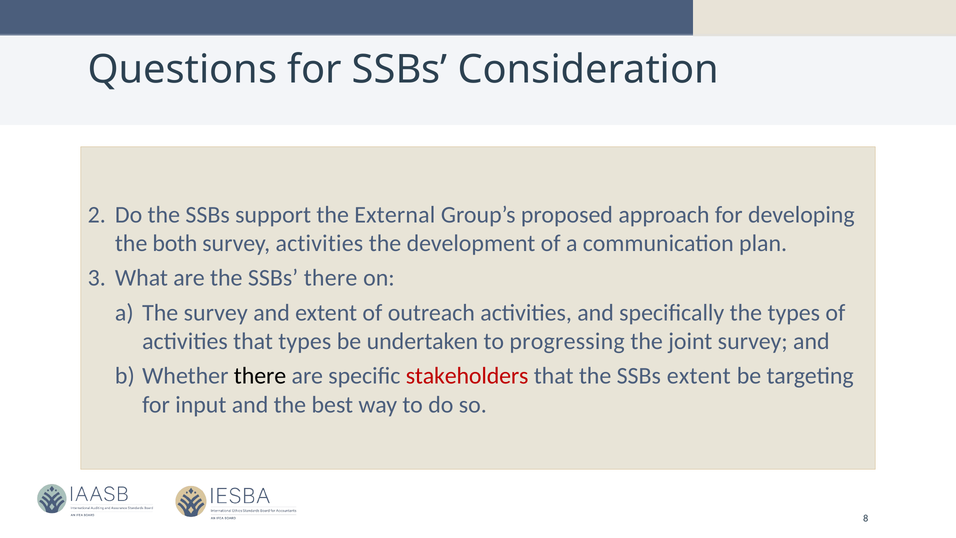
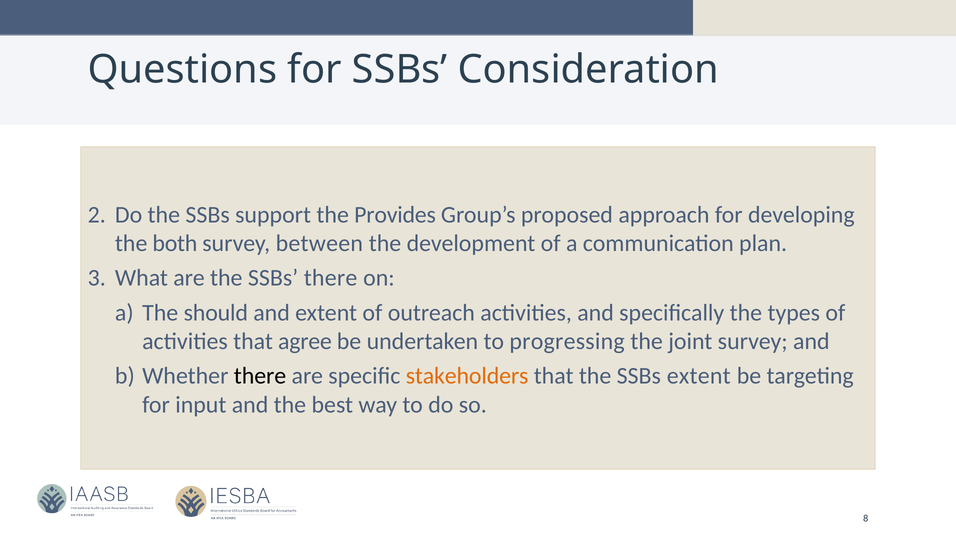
External: External -> Provides
survey activities: activities -> between
The survey: survey -> should
that types: types -> agree
stakeholders colour: red -> orange
